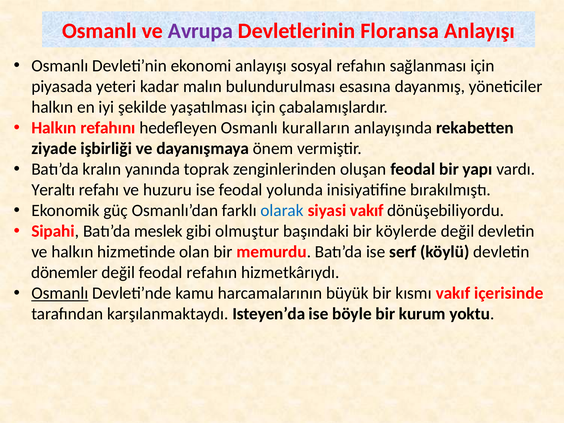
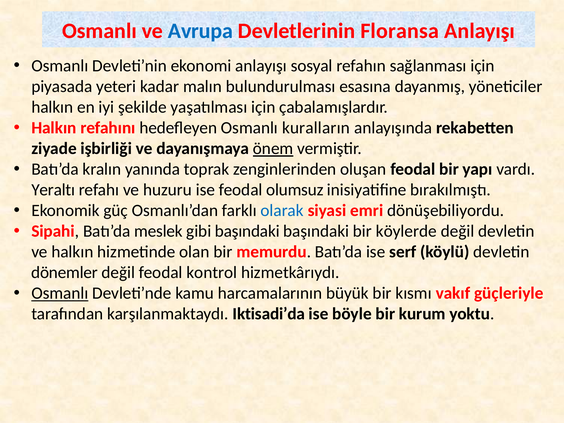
Avrupa colour: purple -> blue
önem underline: none -> present
yolunda: yolunda -> olumsuz
siyasi vakıf: vakıf -> emri
gibi olmuştur: olmuştur -> başındaki
feodal refahın: refahın -> kontrol
içerisinde: içerisinde -> güçleriyle
Isteyen’da: Isteyen’da -> Iktisadi’da
